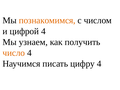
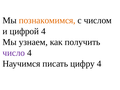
число colour: orange -> purple
